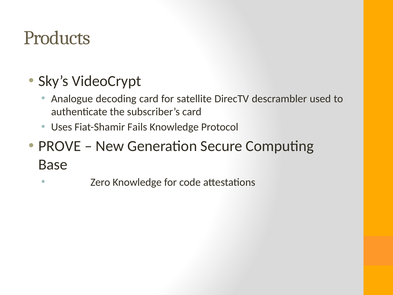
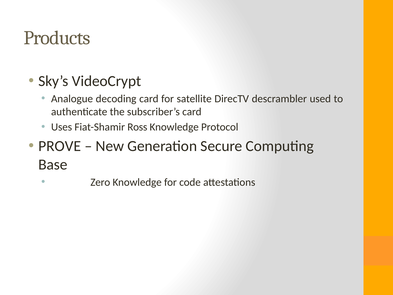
Fails: Fails -> Ross
